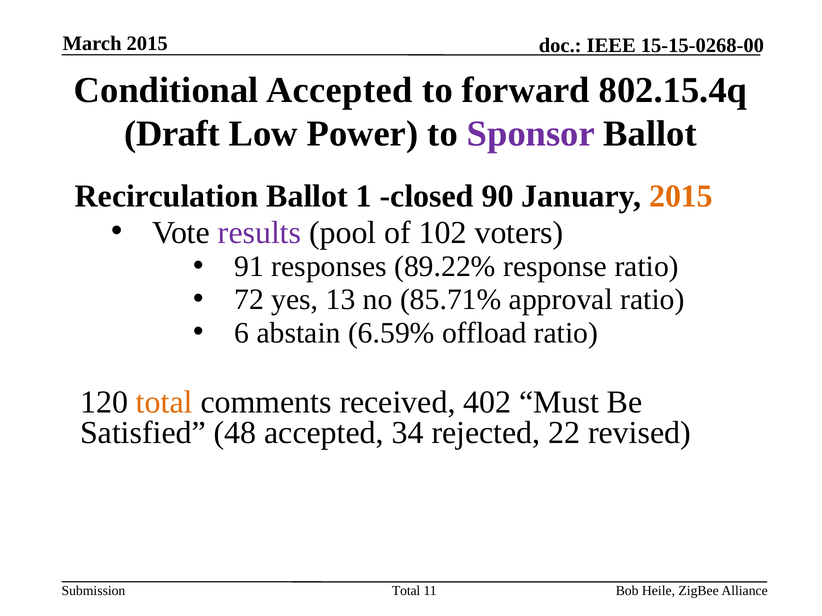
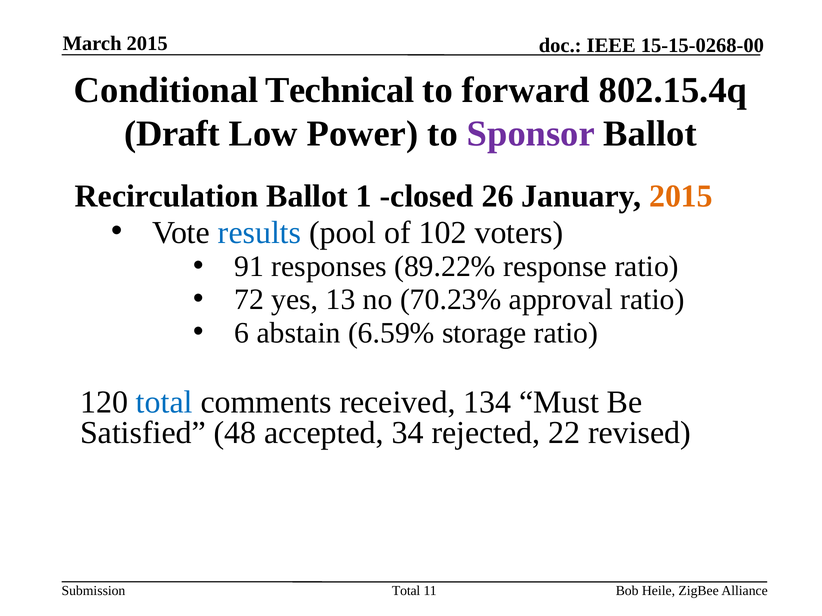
Conditional Accepted: Accepted -> Technical
90: 90 -> 26
results colour: purple -> blue
85.71%: 85.71% -> 70.23%
offload: offload -> storage
total at (164, 402) colour: orange -> blue
402: 402 -> 134
